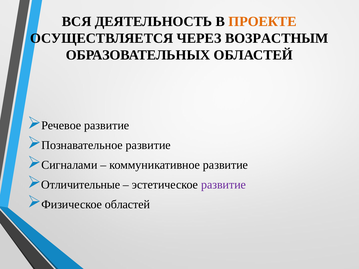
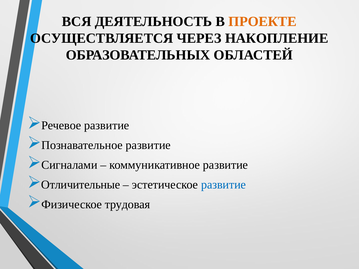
ВОЗРАСТНЫМ: ВОЗРАСТНЫМ -> НАКОПЛЕНИЕ
развитие at (224, 185) colour: purple -> blue
Физическое областей: областей -> трудовая
